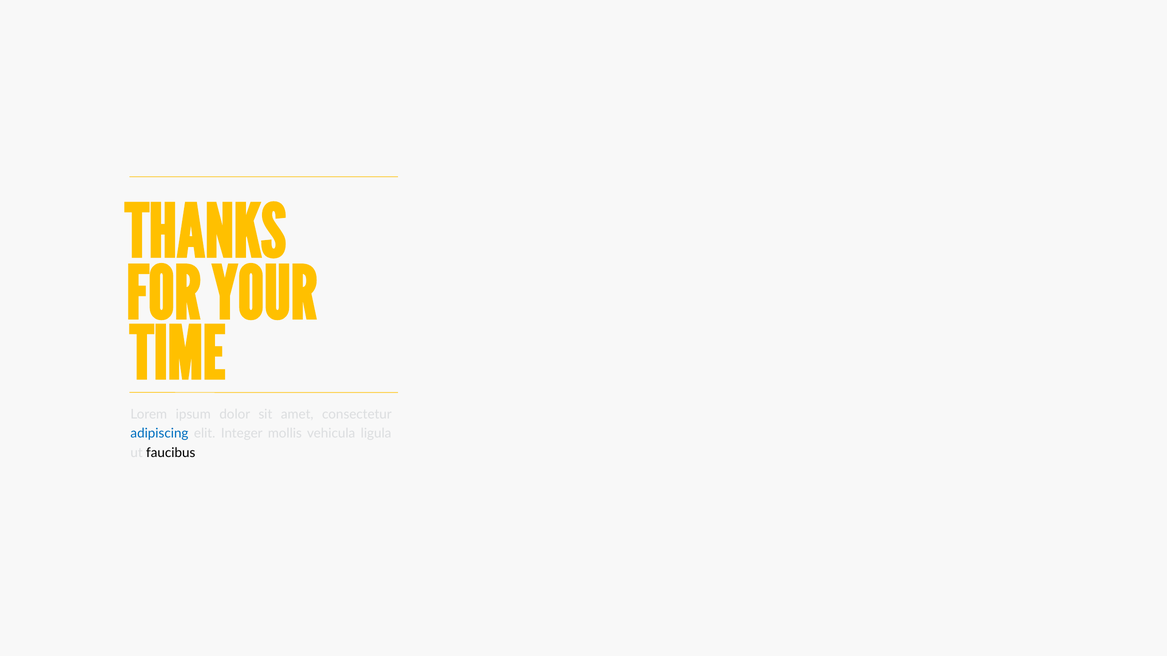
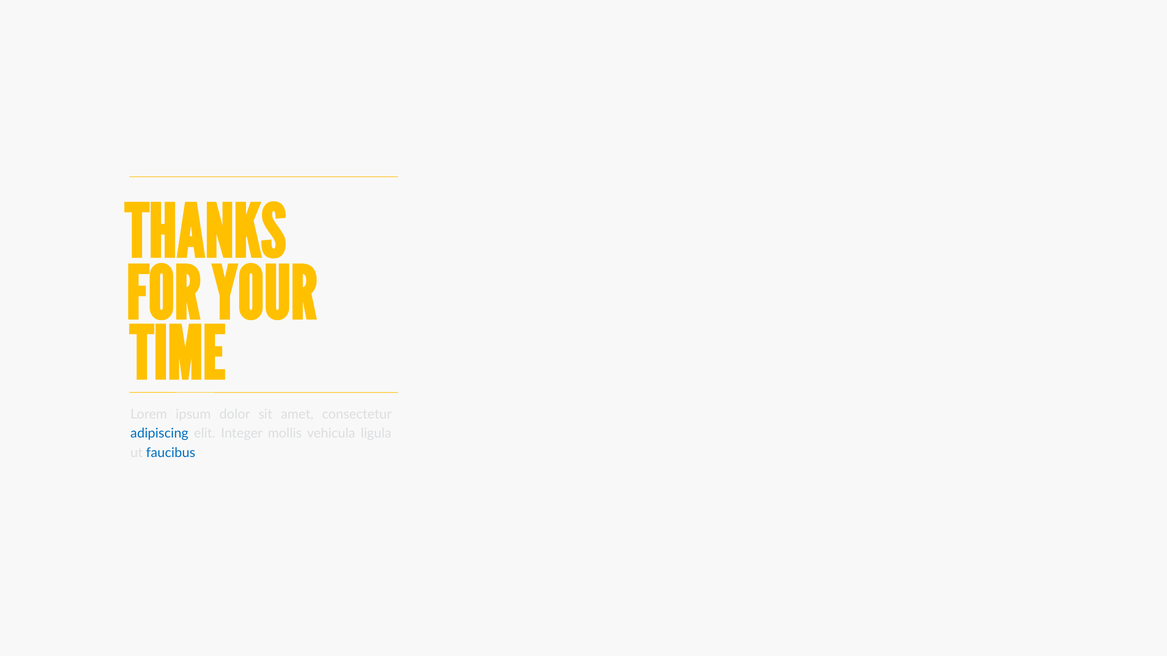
faucibus colour: black -> blue
